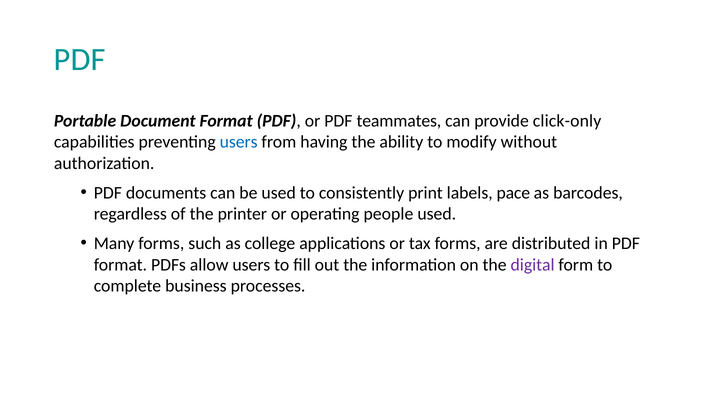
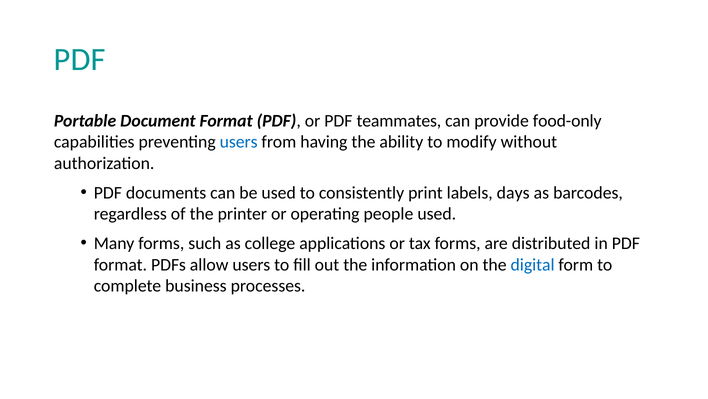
click-only: click-only -> food-only
pace: pace -> days
digital colour: purple -> blue
